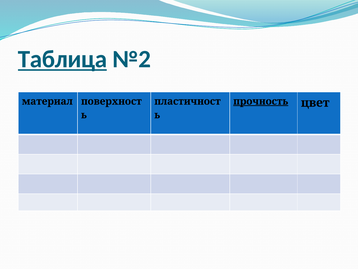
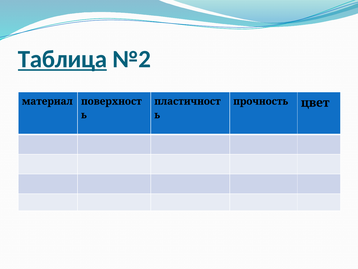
прочность underline: present -> none
